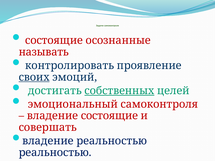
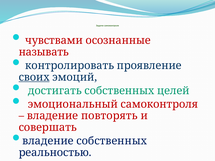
состоящие at (54, 40): состоящие -> чувствами
собственных at (119, 91) underline: present -> none
владение состоящие: состоящие -> повторять
владение реальностью: реальностью -> собственных
